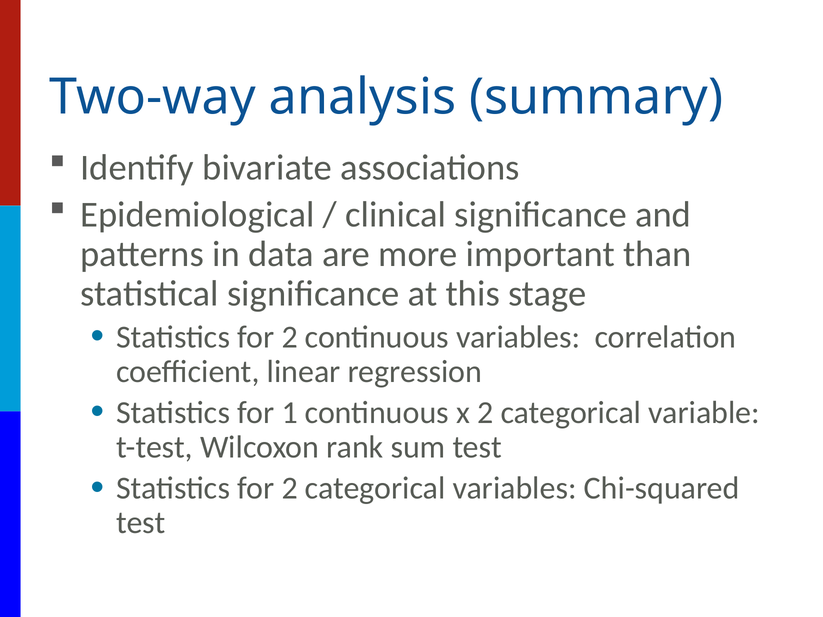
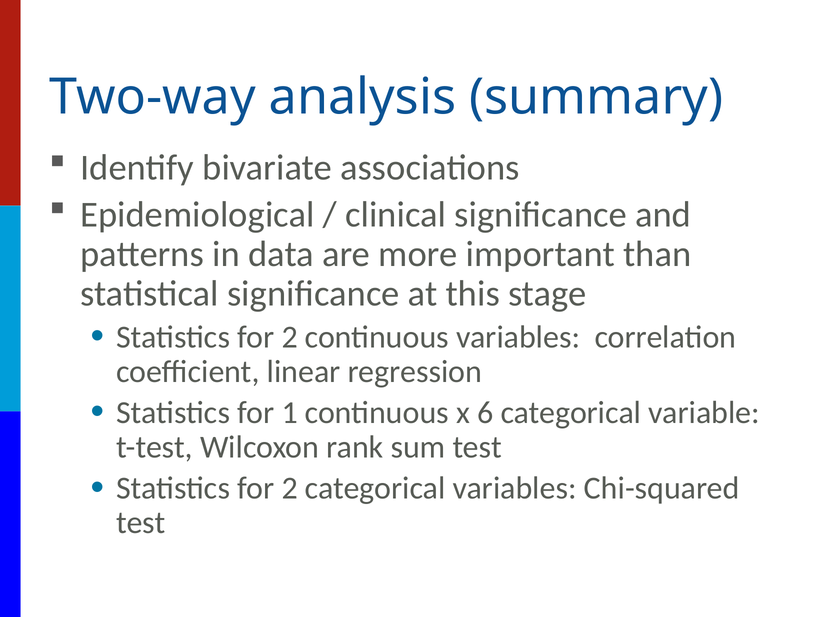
x 2: 2 -> 6
